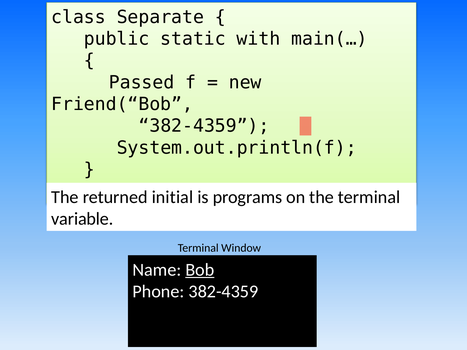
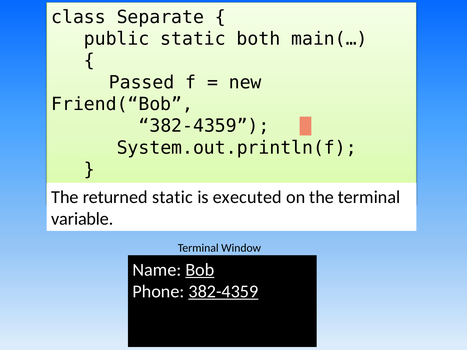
with: with -> both
returned initial: initial -> static
programs: programs -> executed
382-4359 at (223, 292) underline: none -> present
